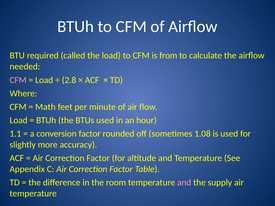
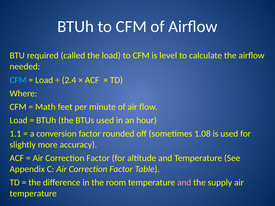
from: from -> level
CFM at (18, 80) colour: pink -> light blue
2.8: 2.8 -> 2.4
